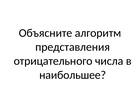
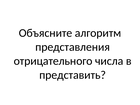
наибольшее: наибольшее -> представить
